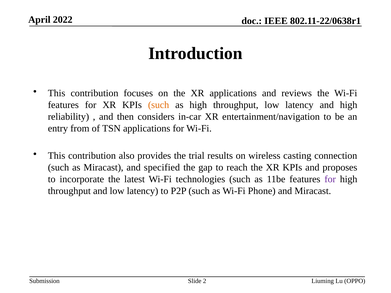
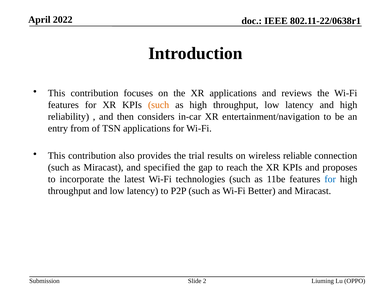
casting: casting -> reliable
for at (330, 179) colour: purple -> blue
Phone: Phone -> Better
